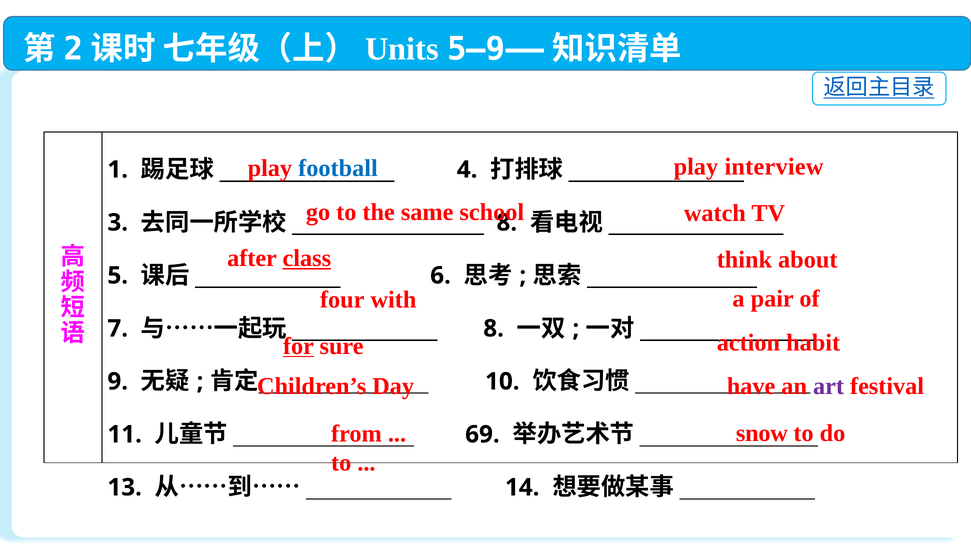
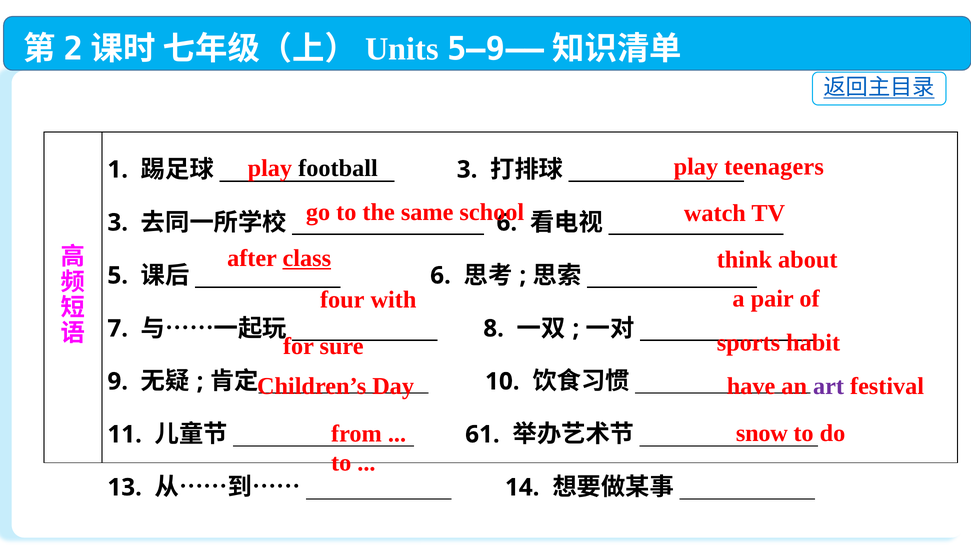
football colour: blue -> black
interview: interview -> teenagers
4 at (467, 170): 4 -> 3
8 at (507, 223): 8 -> 6
for underline: present -> none
action: action -> sports
69: 69 -> 61
